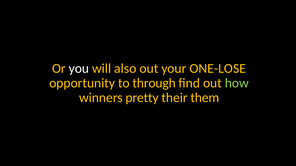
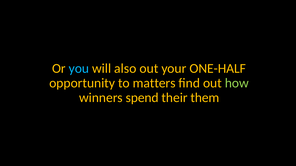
you colour: white -> light blue
ONE-LOSE: ONE-LOSE -> ONE-HALF
through: through -> matters
pretty: pretty -> spend
